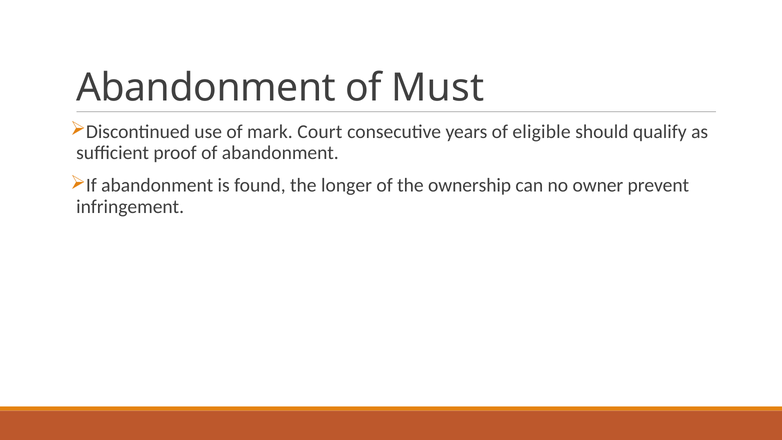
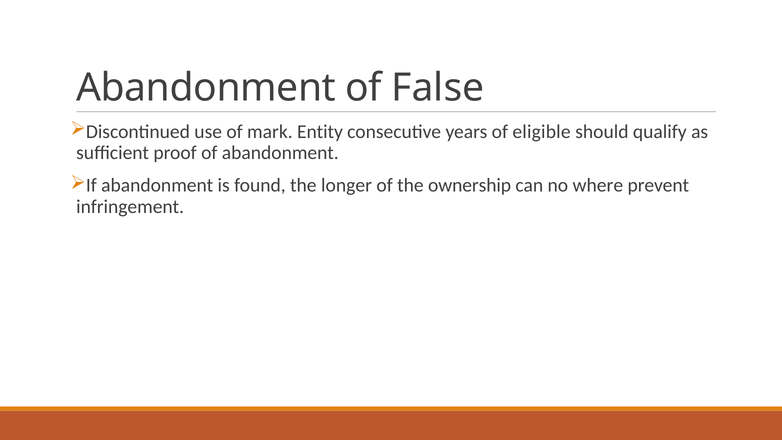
Must: Must -> False
Court: Court -> Entity
owner: owner -> where
